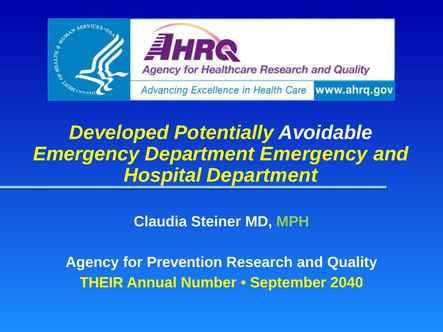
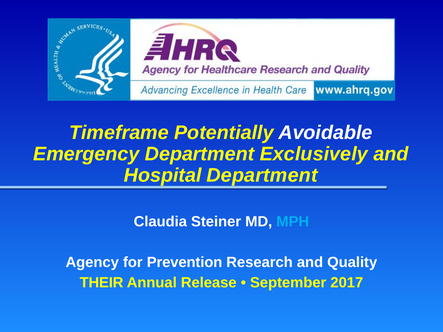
Developed: Developed -> Timeframe
Department Emergency: Emergency -> Exclusively
MPH colour: light green -> light blue
Number: Number -> Release
2040: 2040 -> 2017
